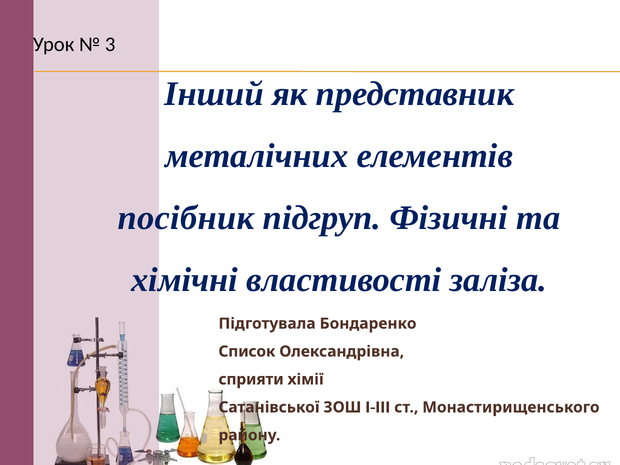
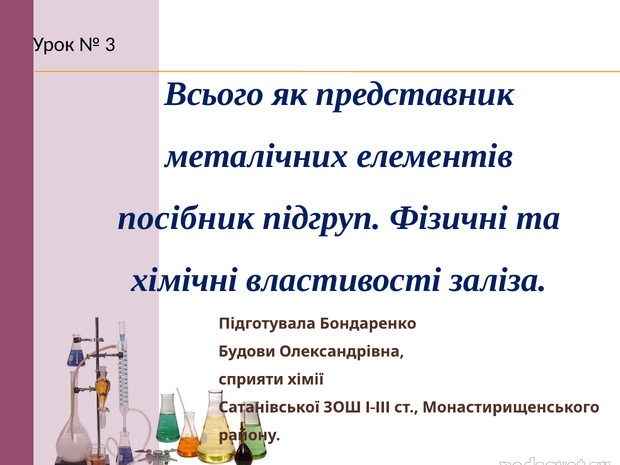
Інший: Інший -> Всього
Список: Список -> Будови
